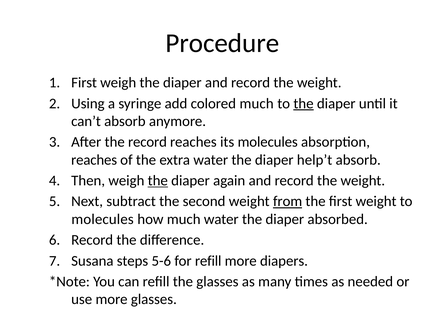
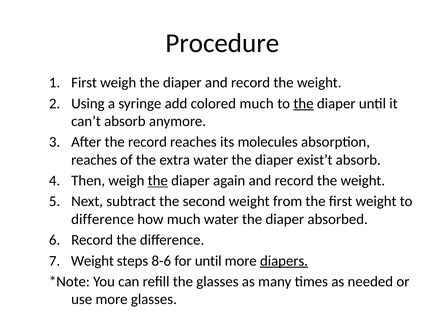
help’t: help’t -> exist’t
from underline: present -> none
molecules at (103, 219): molecules -> difference
Susana at (92, 261): Susana -> Weight
5-6: 5-6 -> 8-6
for refill: refill -> until
diapers underline: none -> present
